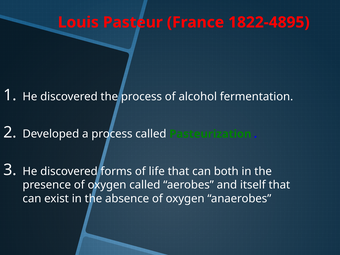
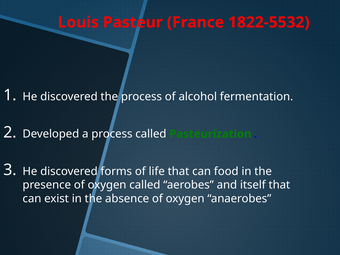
1822-4895: 1822-4895 -> 1822-5532
both: both -> food
